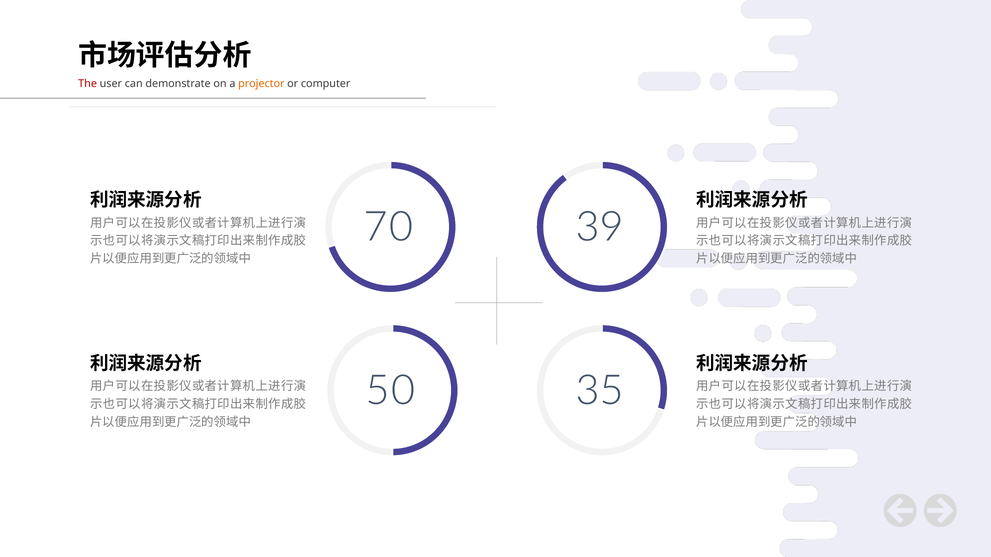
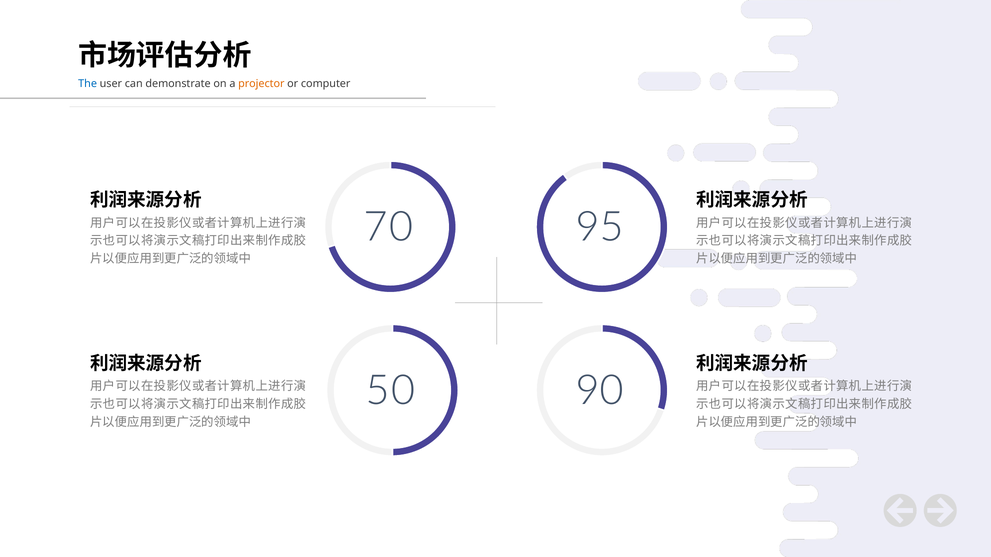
The colour: red -> blue
39: 39 -> 95
35: 35 -> 90
